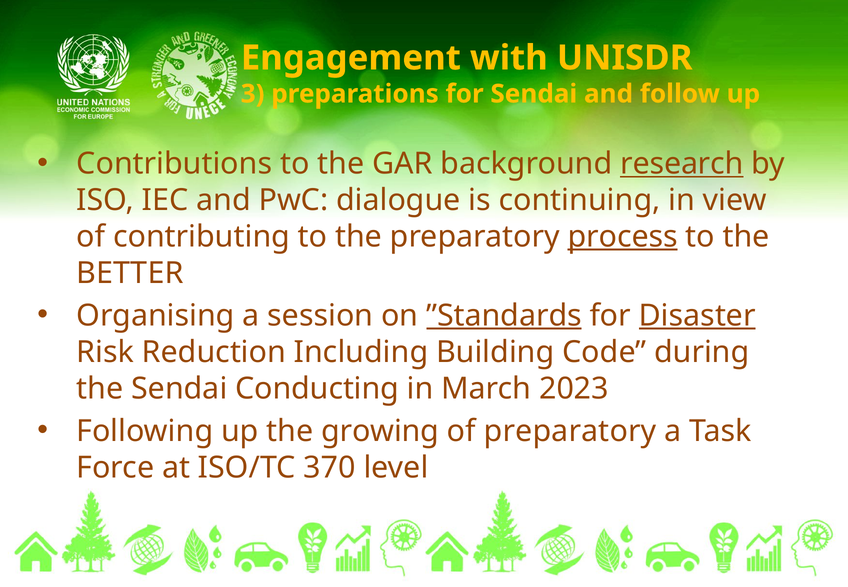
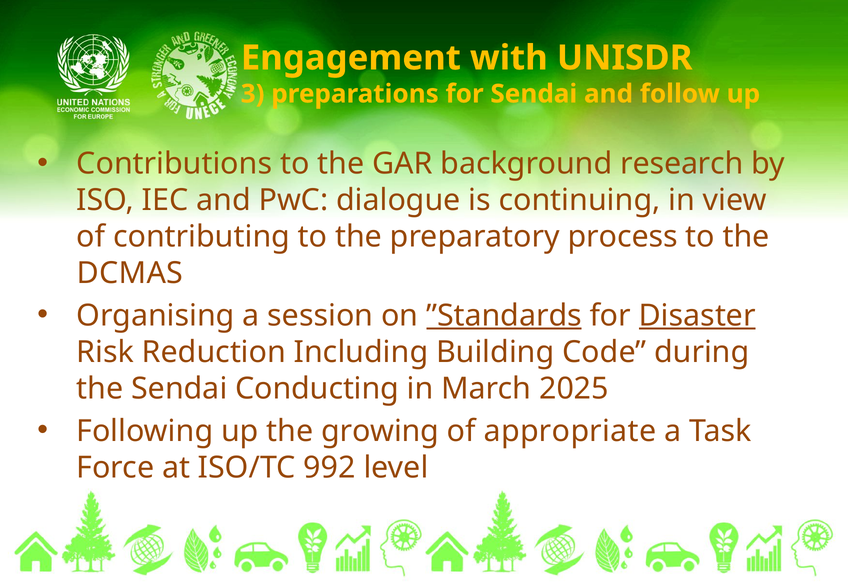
research underline: present -> none
process underline: present -> none
BETTER: BETTER -> DCMAS
2023: 2023 -> 2025
of preparatory: preparatory -> appropriate
370: 370 -> 992
